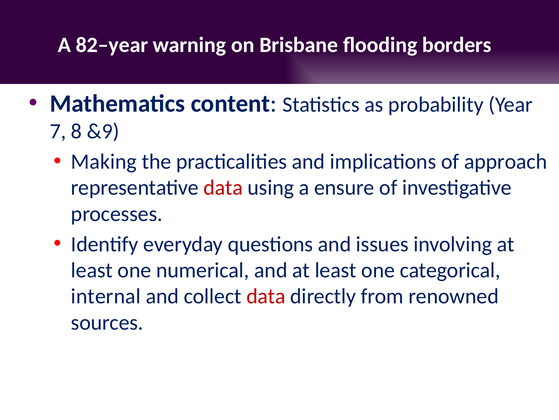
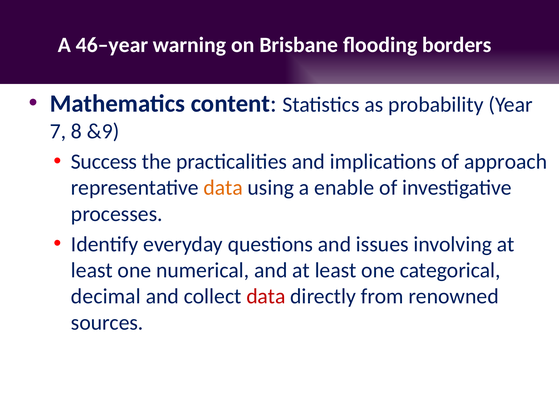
82–year: 82–year -> 46–year
Making: Making -> Success
data at (223, 187) colour: red -> orange
ensure: ensure -> enable
internal: internal -> decimal
